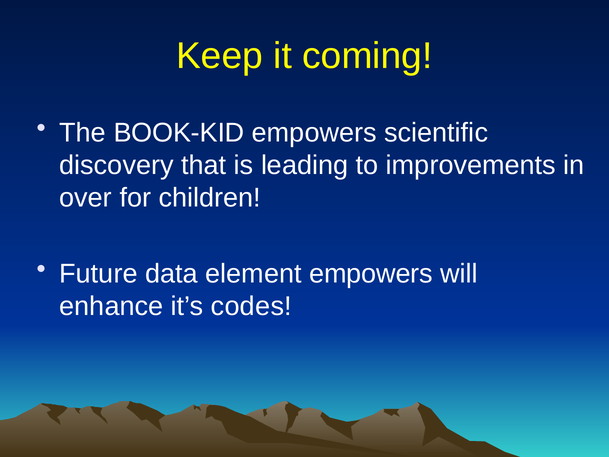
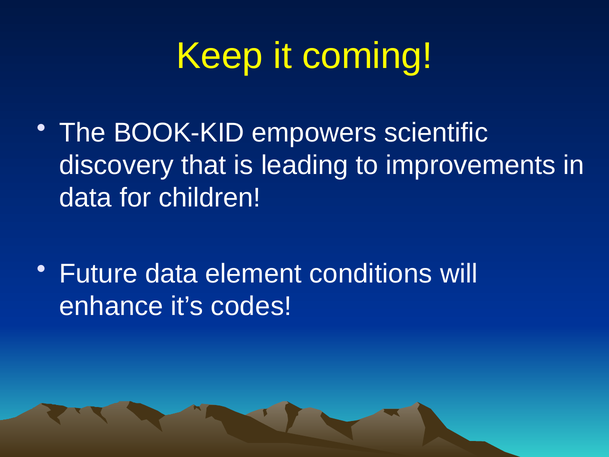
over at (86, 198): over -> data
element empowers: empowers -> conditions
